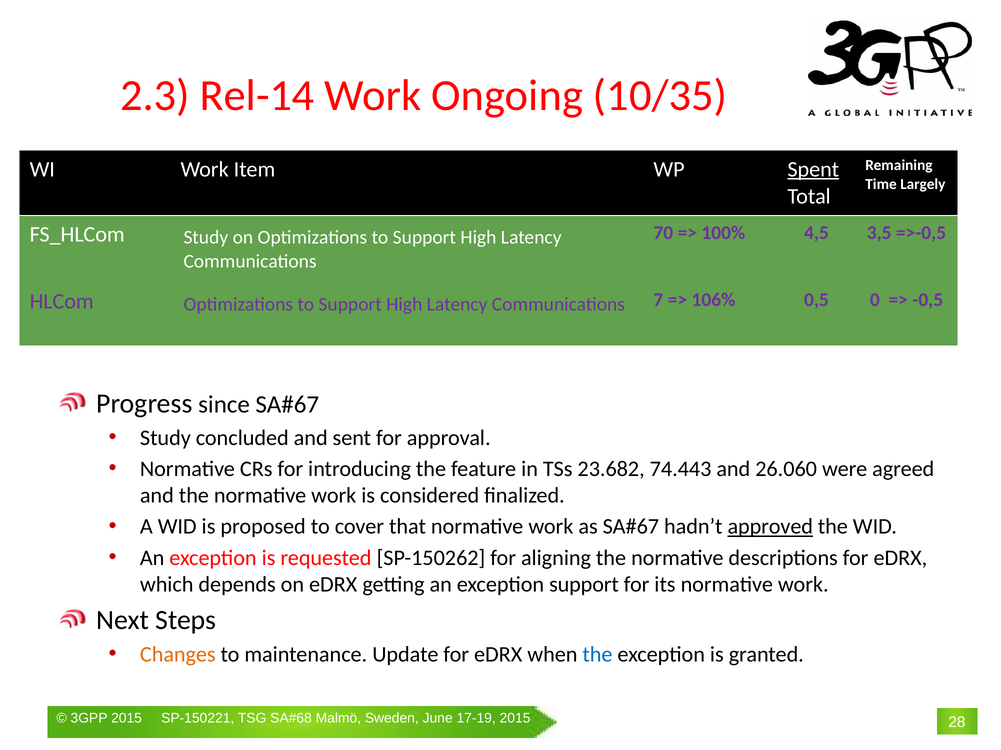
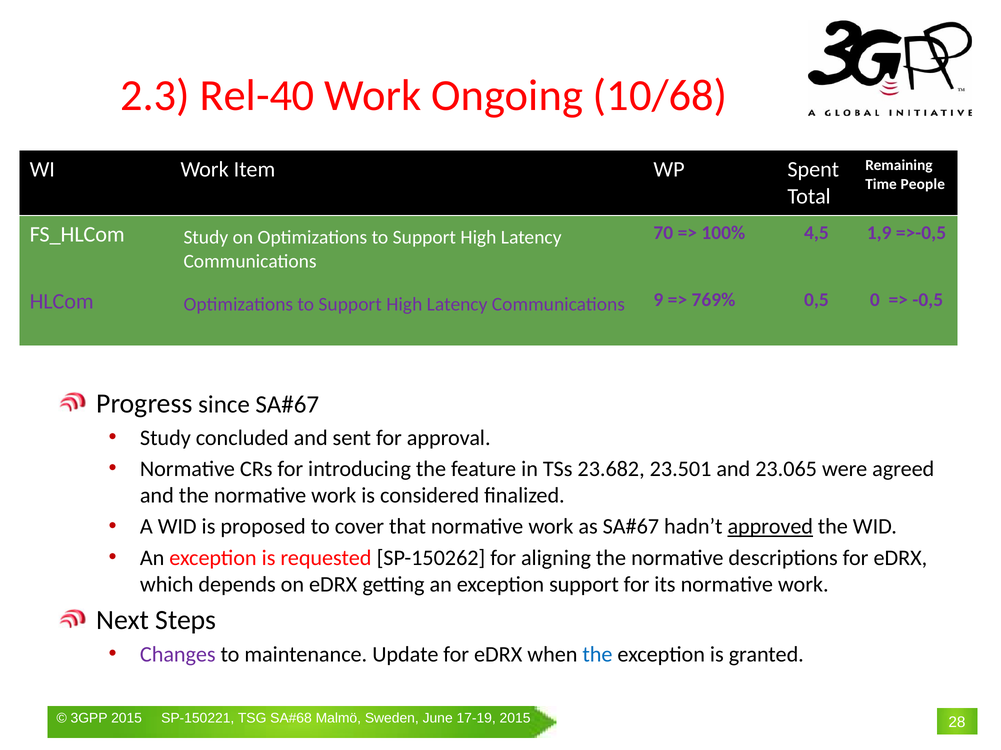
Rel-14: Rel-14 -> Rel-40
10/35: 10/35 -> 10/68
Spent underline: present -> none
Largely: Largely -> People
3,5: 3,5 -> 1,9
7: 7 -> 9
106%: 106% -> 769%
74.443: 74.443 -> 23.501
26.060: 26.060 -> 23.065
Changes colour: orange -> purple
